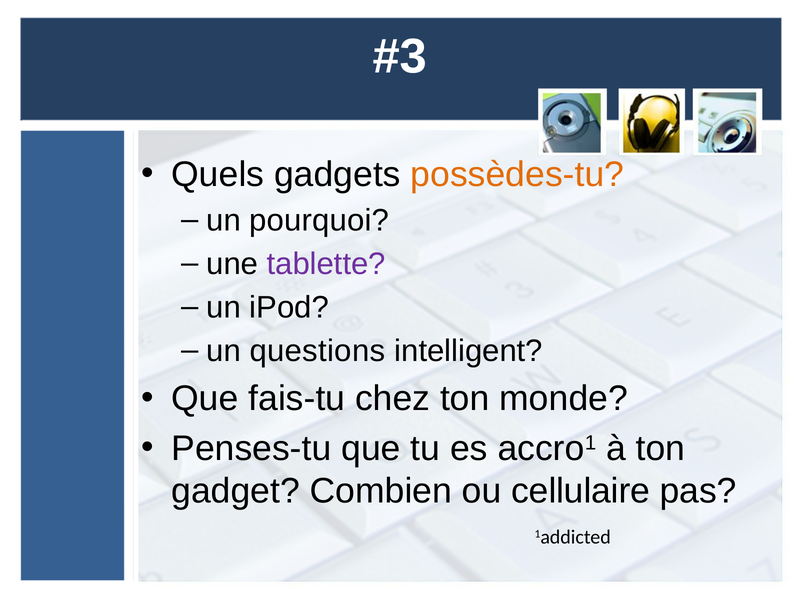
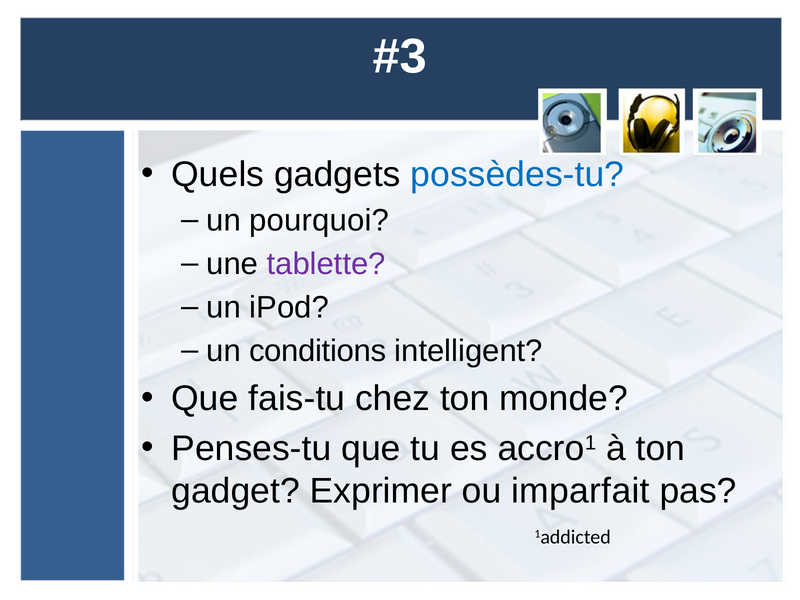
possèdes-tu colour: orange -> blue
questions: questions -> conditions
Combien: Combien -> Exprimer
cellulaire: cellulaire -> imparfait
